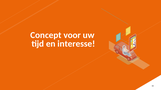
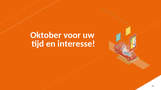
Concept: Concept -> Oktober
